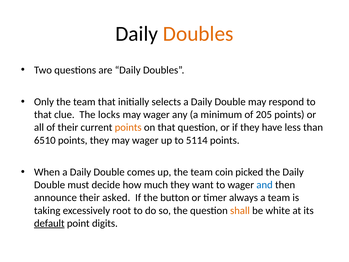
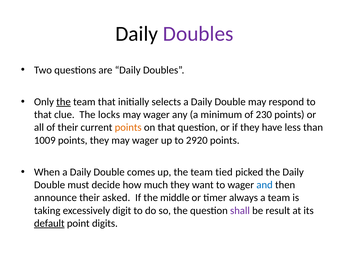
Doubles at (198, 34) colour: orange -> purple
the at (64, 102) underline: none -> present
205: 205 -> 230
6510: 6510 -> 1009
5114: 5114 -> 2920
coin: coin -> tied
button: button -> middle
root: root -> digit
shall colour: orange -> purple
white: white -> result
